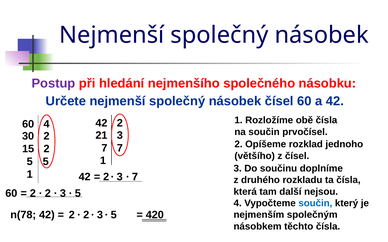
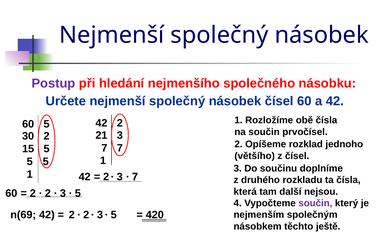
60 4: 4 -> 5
15 2: 2 -> 5
součin at (315, 204) colour: blue -> purple
n(78: n(78 -> n(69
těchto čísla: čísla -> ještě
